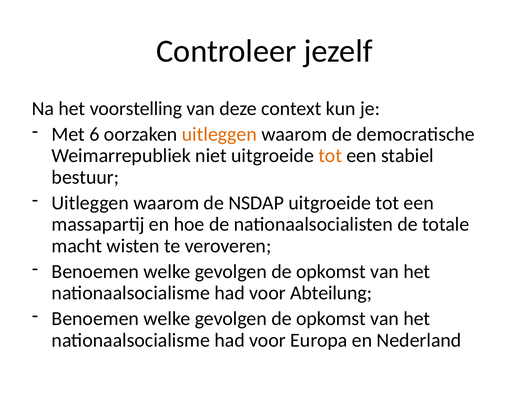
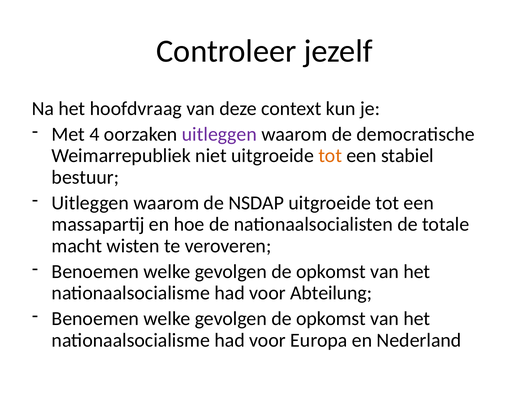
voorstelling: voorstelling -> hoofdvraag
6: 6 -> 4
uitleggen at (219, 134) colour: orange -> purple
